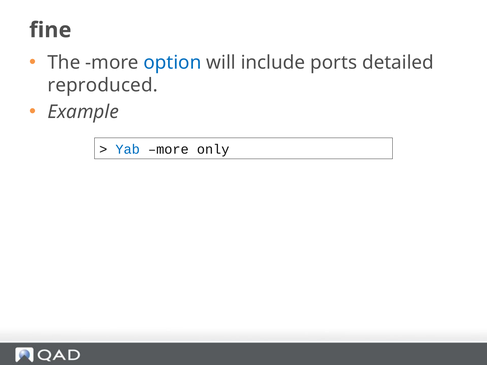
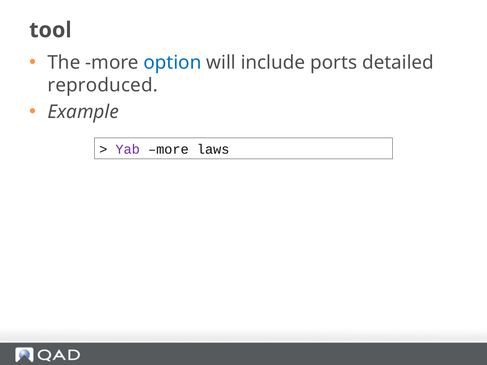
fine: fine -> tool
Yab colour: blue -> purple
only: only -> laws
